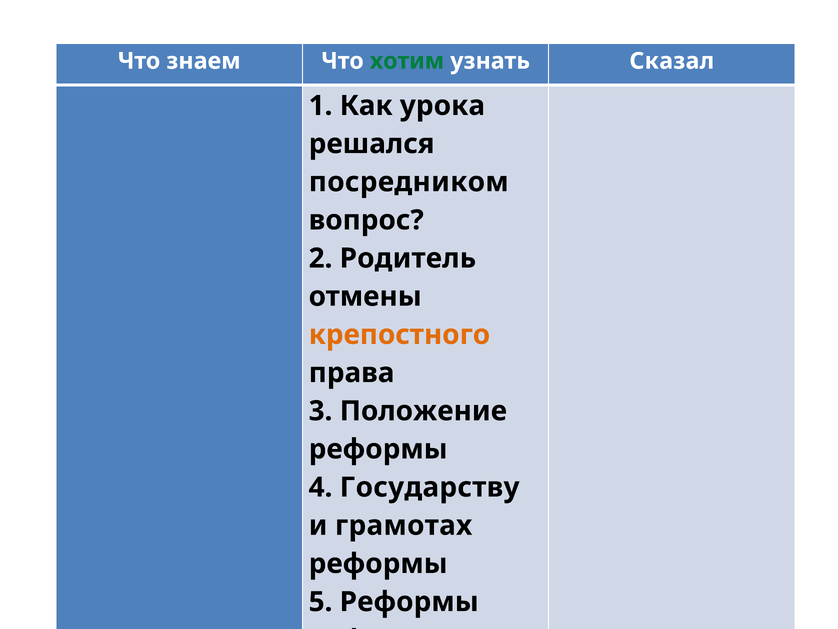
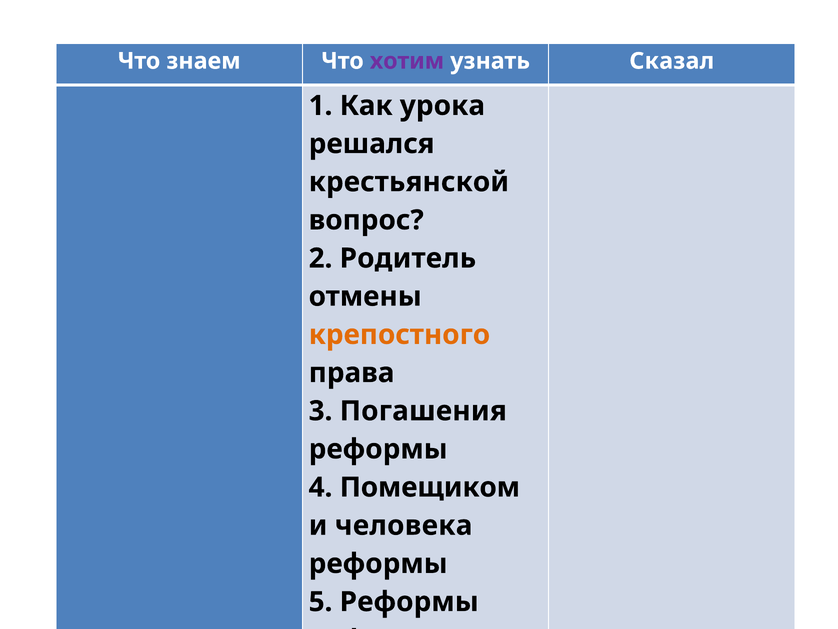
хотим colour: green -> purple
посредником: посредником -> крестьянской
Положение: Положение -> Погашения
Государству: Государству -> Помещиком
грамотах: грамотах -> человека
